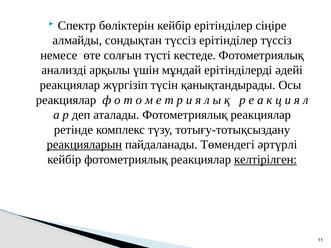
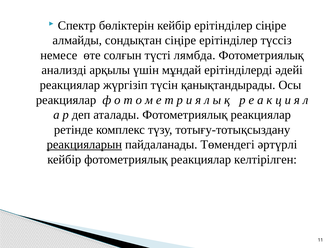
сондықтан түссіз: түссіз -> сіңіре
кестеде: кестеде -> лямбда
келтірілген underline: present -> none
